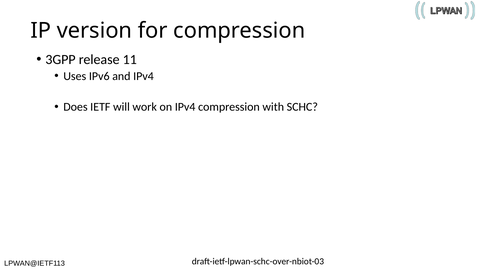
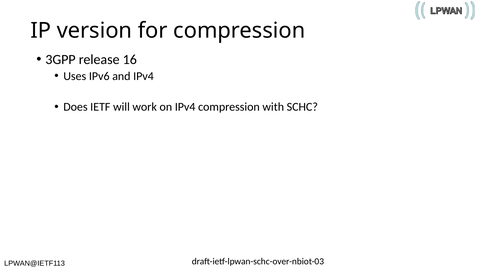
11: 11 -> 16
